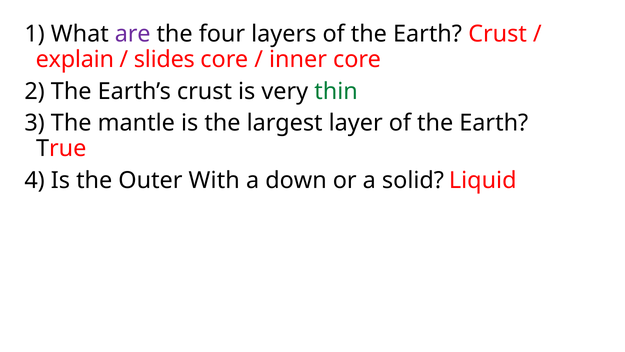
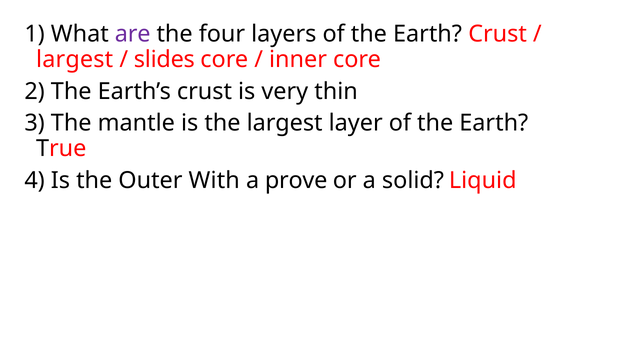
explain at (75, 59): explain -> largest
thin colour: green -> black
down: down -> prove
